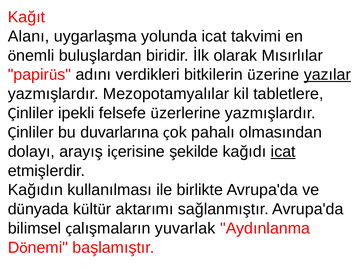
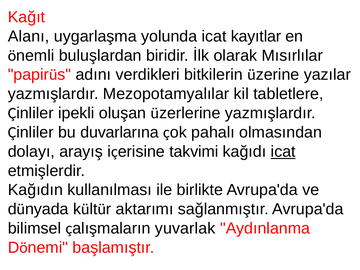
takvimi: takvimi -> kayıtlar
yazılar underline: present -> none
felsefe: felsefe -> oluşan
şekilde: şekilde -> takvimi
